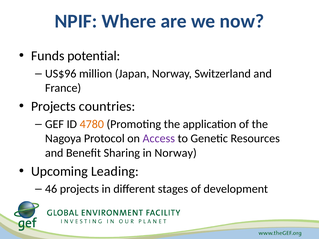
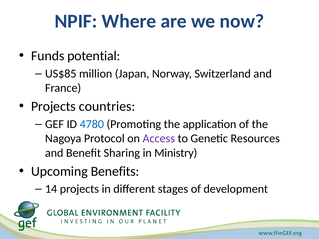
US$96: US$96 -> US$85
4780 colour: orange -> blue
in Norway: Norway -> Ministry
Leading: Leading -> Benefits
46: 46 -> 14
